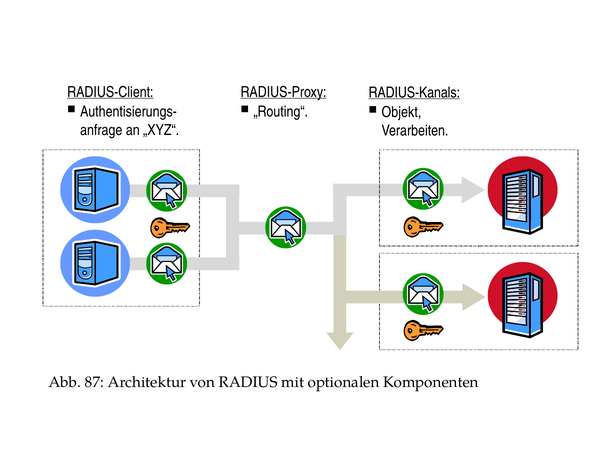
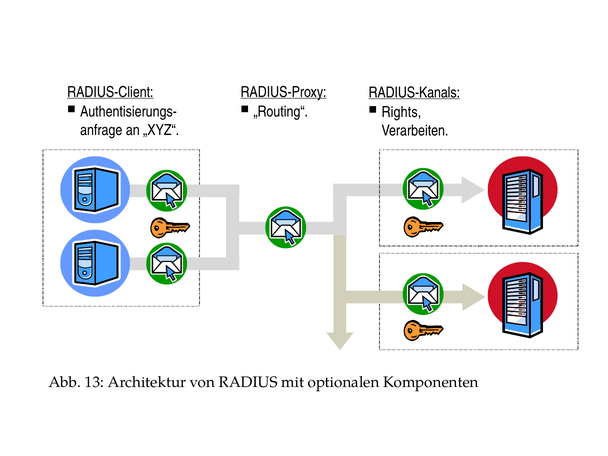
Objekt: Objekt -> Rights
87: 87 -> 13
